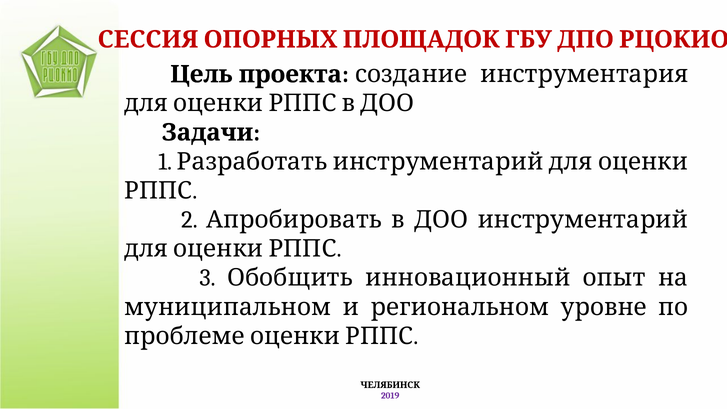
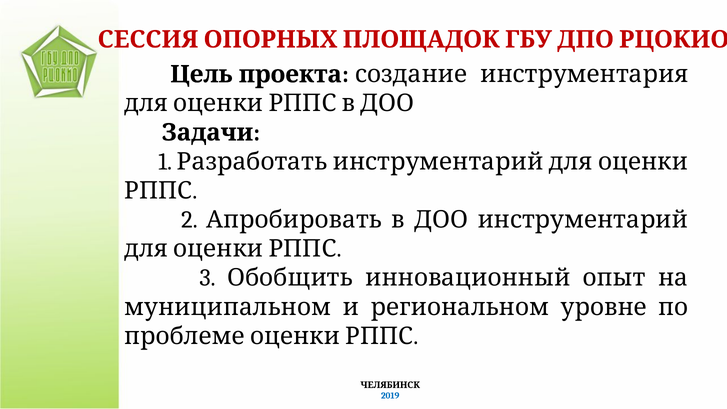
2019 colour: purple -> blue
